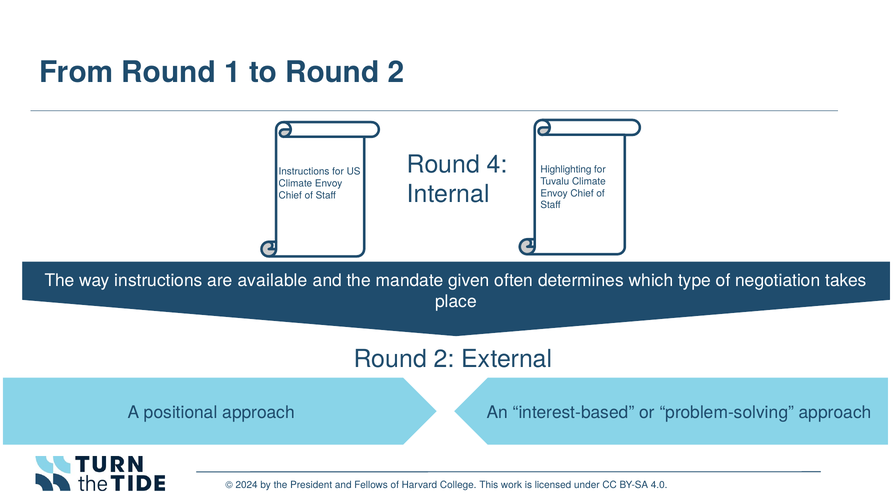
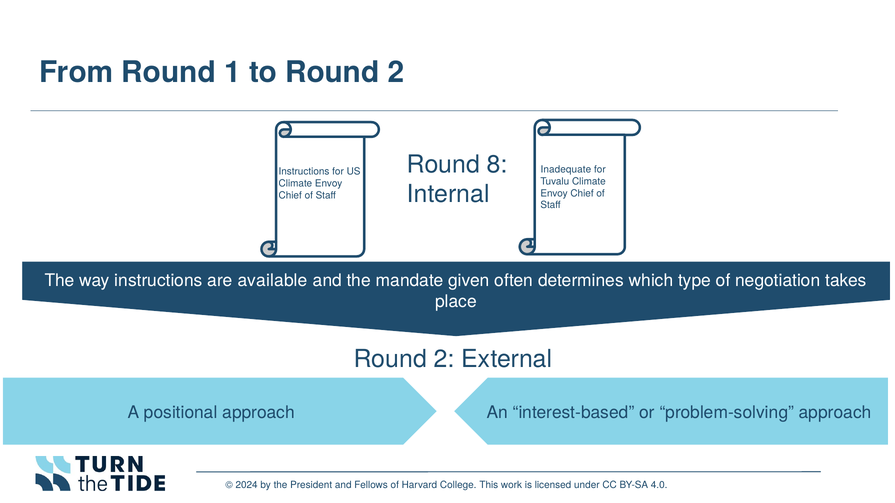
4: 4 -> 8
Highlighting: Highlighting -> Inadequate
